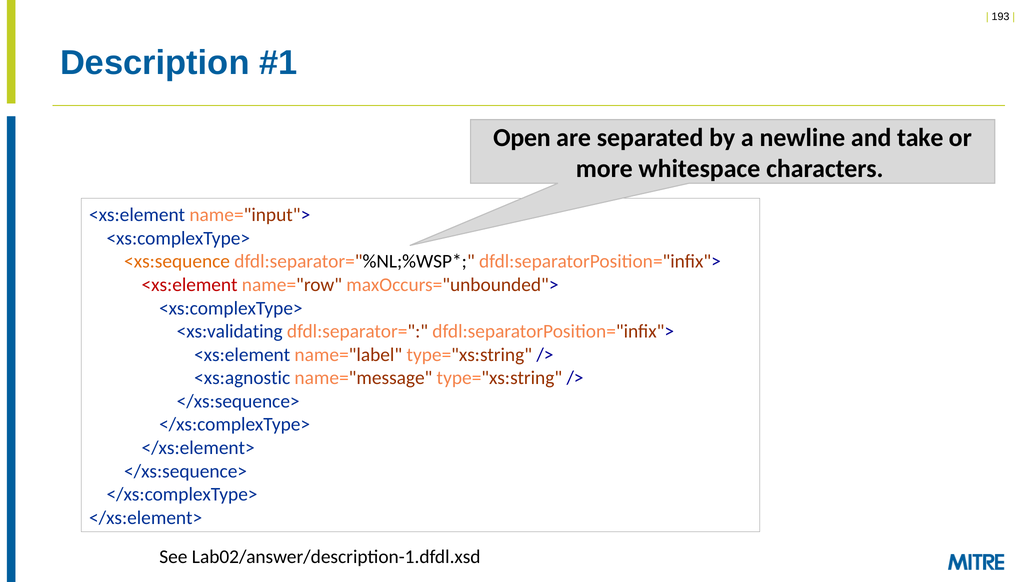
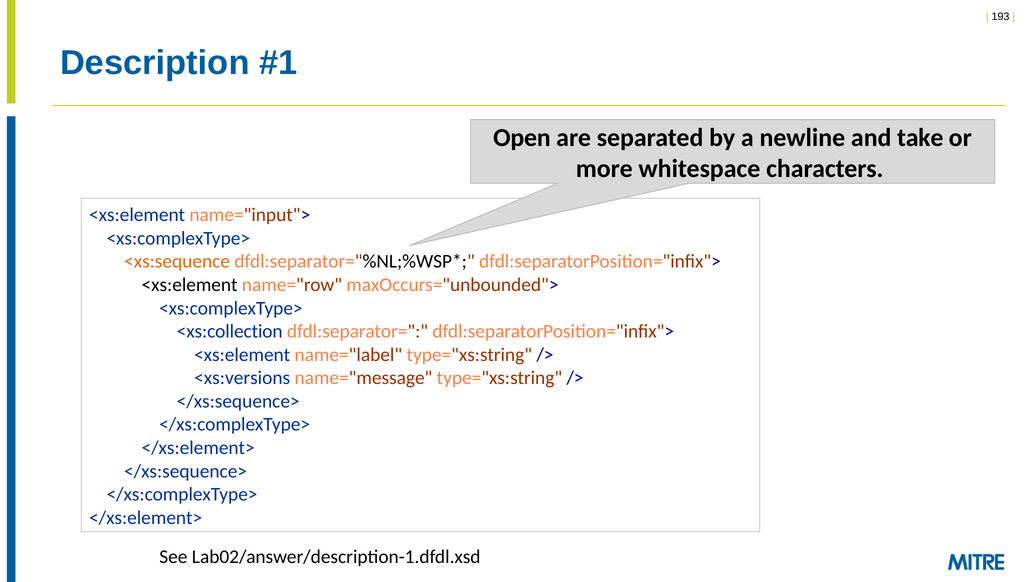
<xs:element at (190, 285) colour: red -> black
<xs:validating: <xs:validating -> <xs:collection
<xs:agnostic: <xs:agnostic -> <xs:versions
